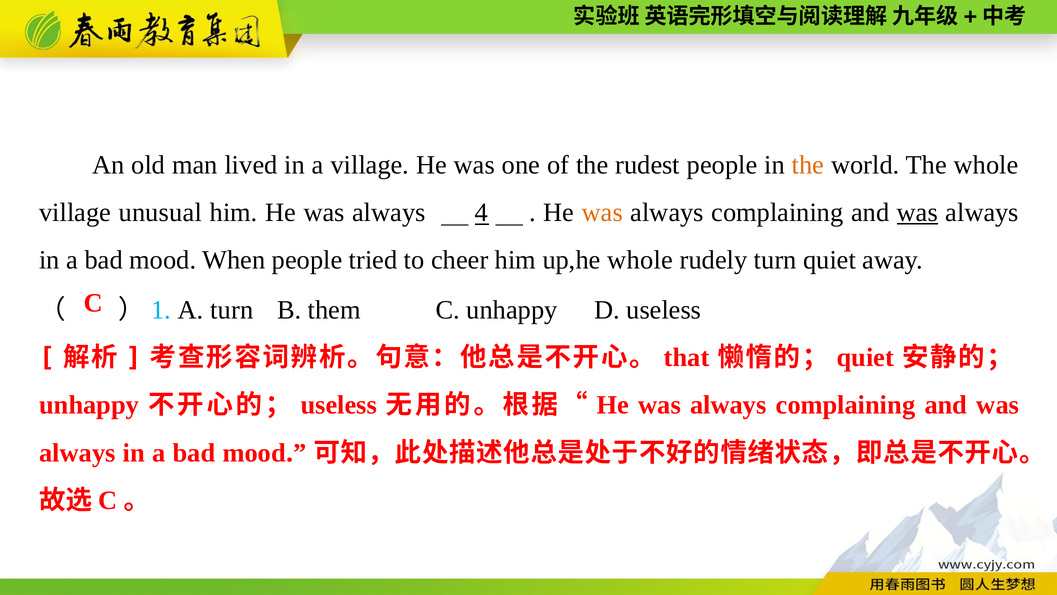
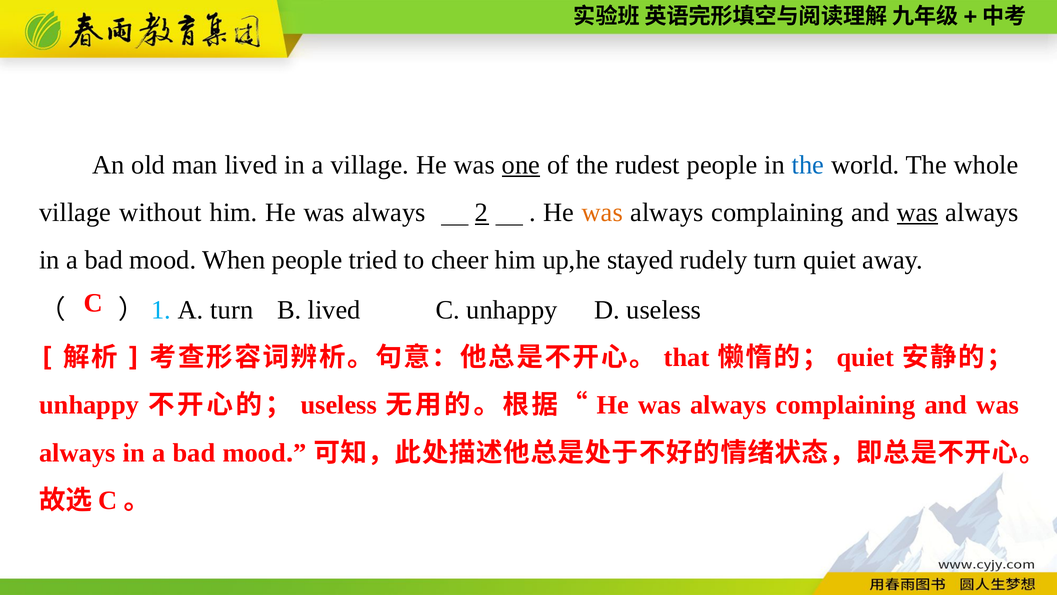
one underline: none -> present
the at (808, 165) colour: orange -> blue
unusual: unusual -> without
4: 4 -> 2
up,he whole: whole -> stayed
B them: them -> lived
